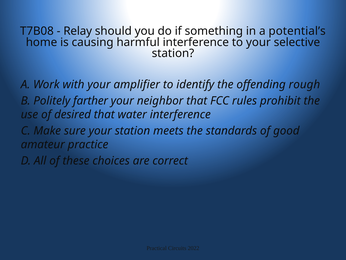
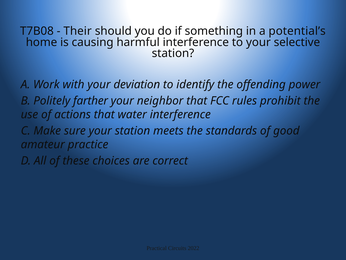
Relay: Relay -> Their
amplifier: amplifier -> deviation
rough: rough -> power
desired: desired -> actions
